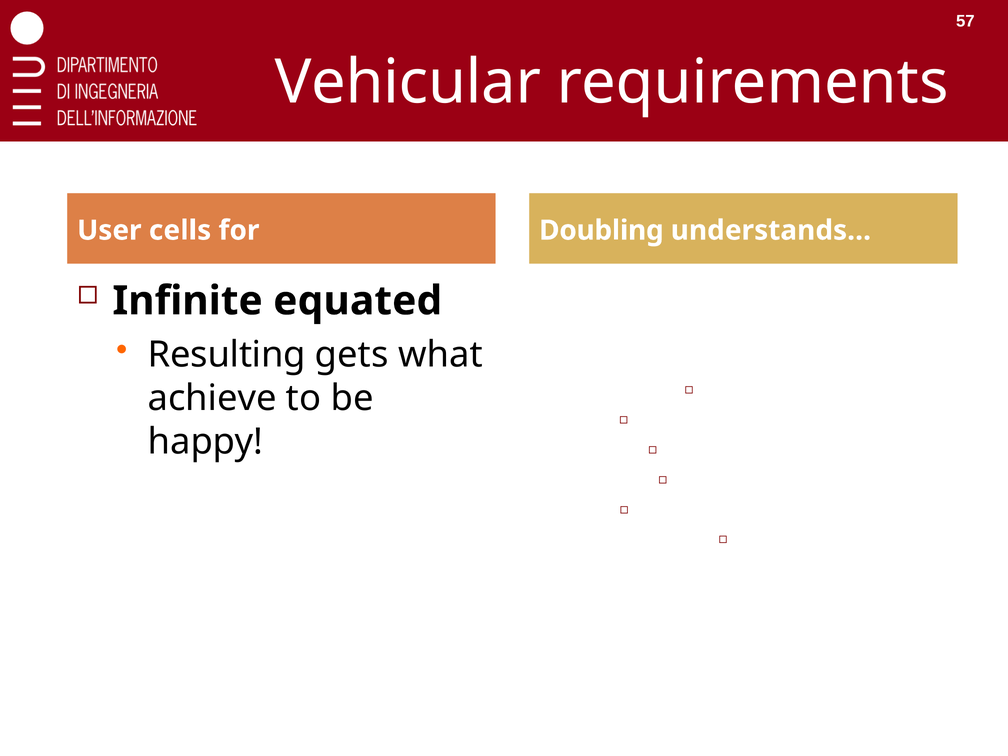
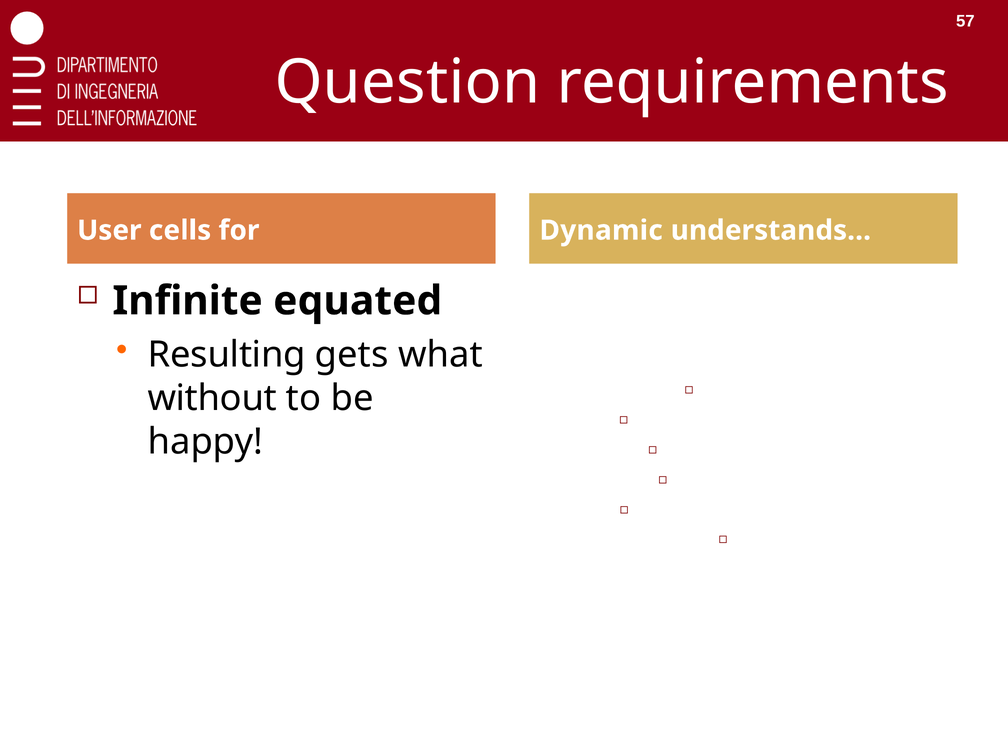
Vehicular: Vehicular -> Question
for Doubling: Doubling -> Dynamic
achieve: achieve -> without
